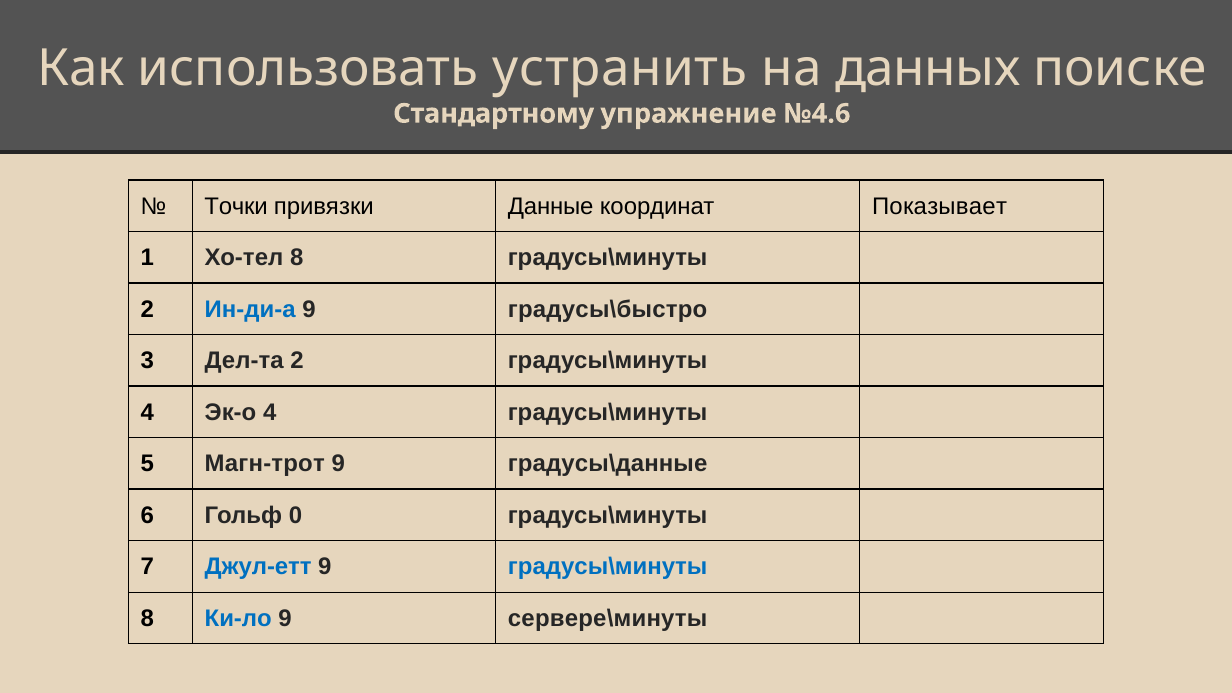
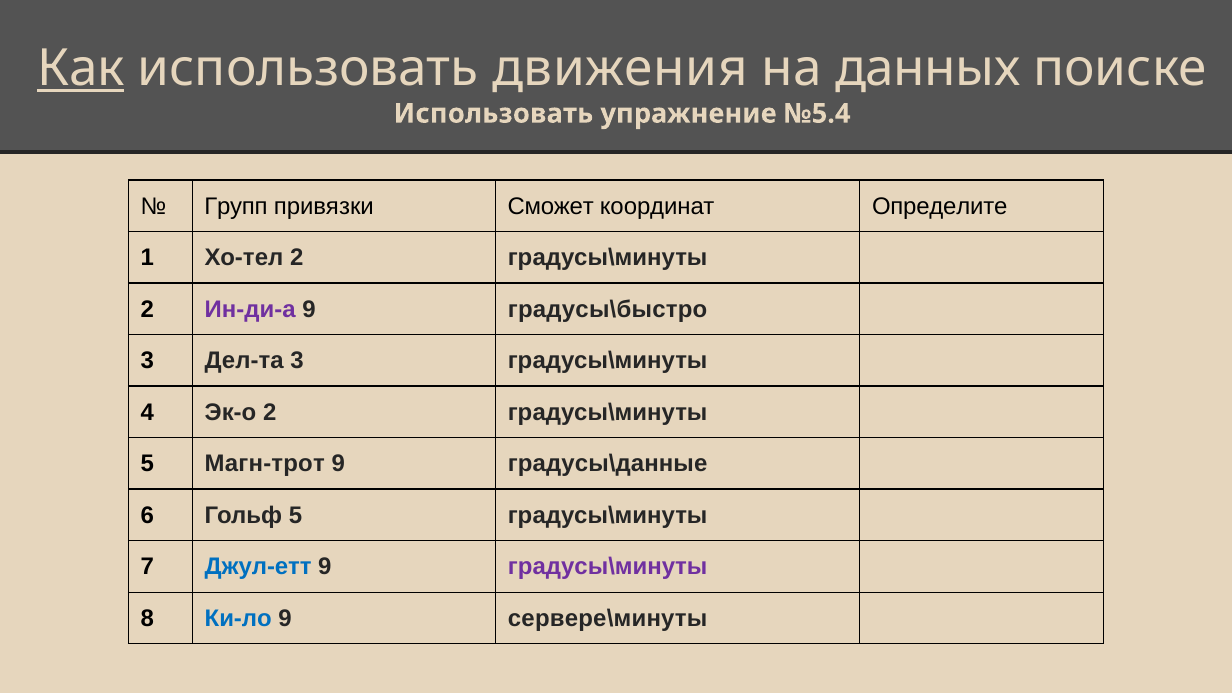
Как underline: none -> present
устранить: устранить -> движения
Стандартному at (494, 114): Стандартному -> Использовать
№4.6: №4.6 -> №5.4
Точки: Точки -> Групп
Данные: Данные -> Сможет
Показывает: Показывает -> Определите
Хо-тел 8: 8 -> 2
Ин-ди-а colour: blue -> purple
Дел-та 2: 2 -> 3
Эк-о 4: 4 -> 2
Гольф 0: 0 -> 5
градусы\минуты at (608, 567) colour: blue -> purple
